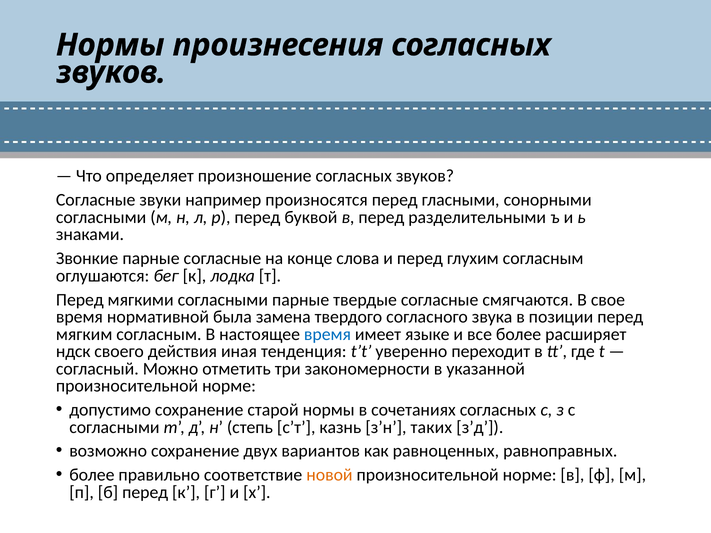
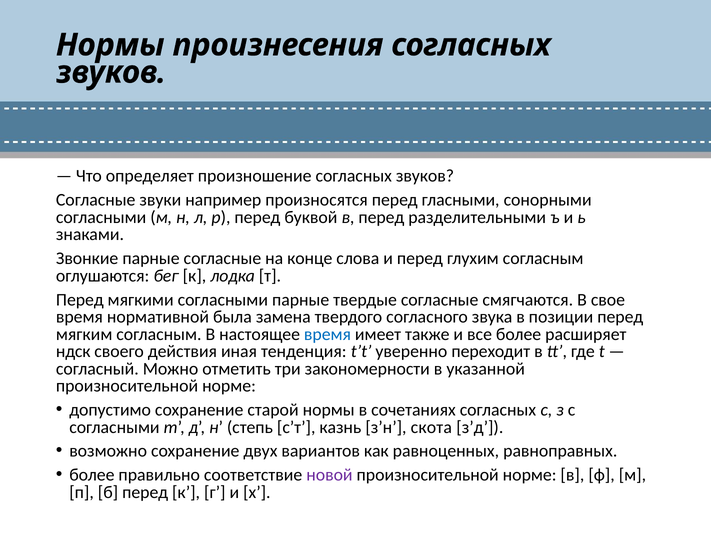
языке: языке -> также
таких: таких -> скота
новой colour: orange -> purple
